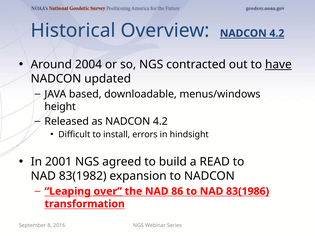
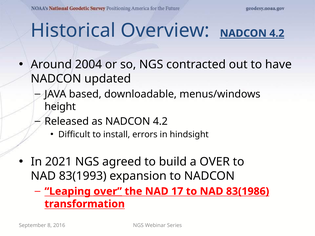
have underline: present -> none
2001: 2001 -> 2021
a READ: READ -> OVER
83(1982: 83(1982 -> 83(1993
86: 86 -> 17
